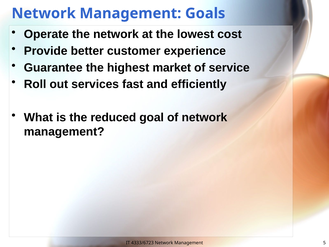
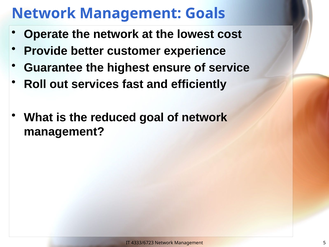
market: market -> ensure
